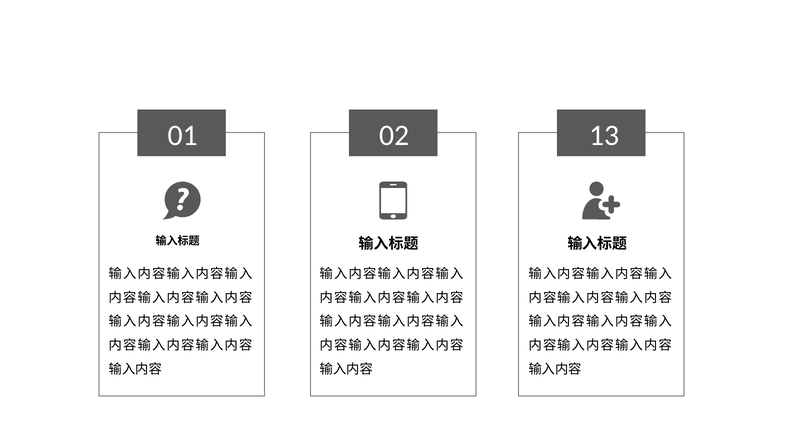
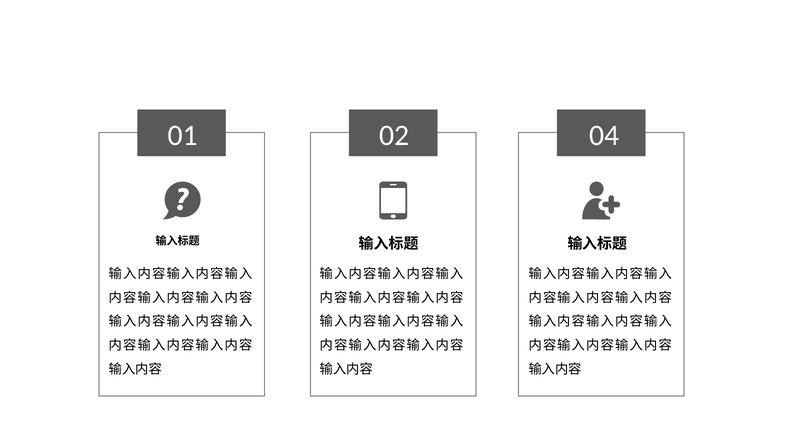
13: 13 -> 04
